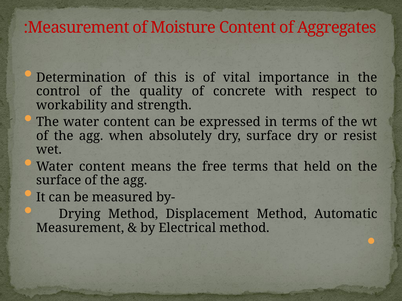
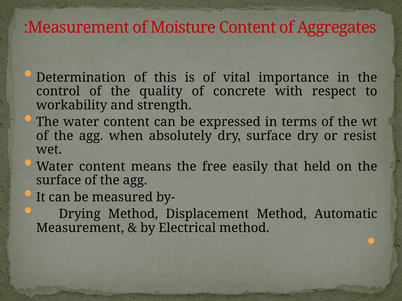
free terms: terms -> easily
